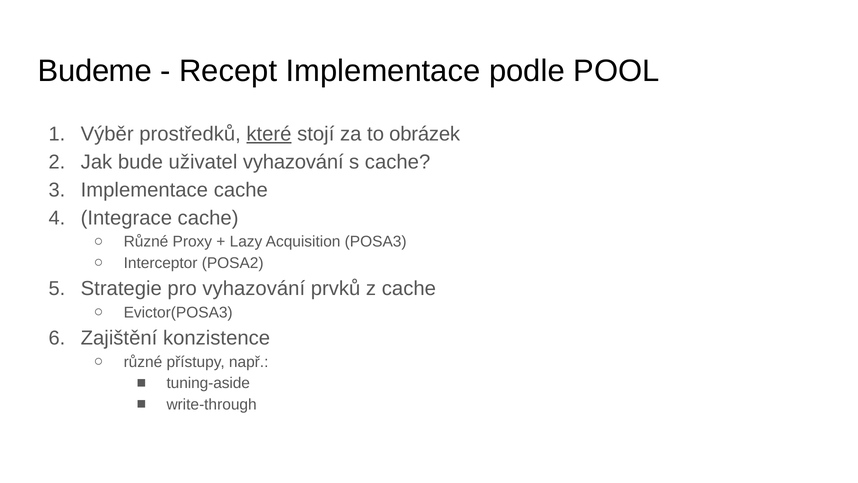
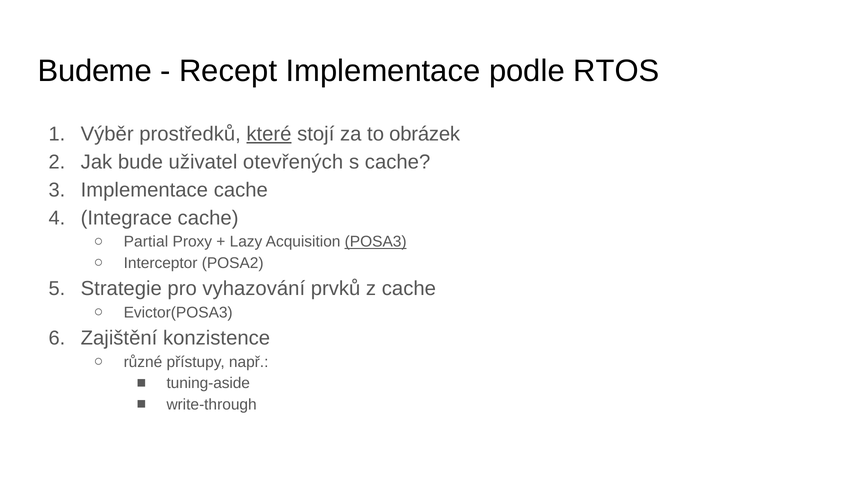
POOL: POOL -> RTOS
uživatel vyhazování: vyhazování -> otevřených
Různé at (146, 242): Různé -> Partial
POSA3 underline: none -> present
